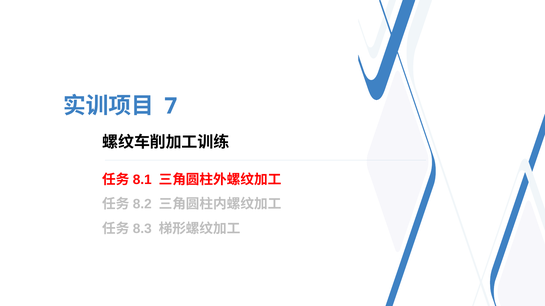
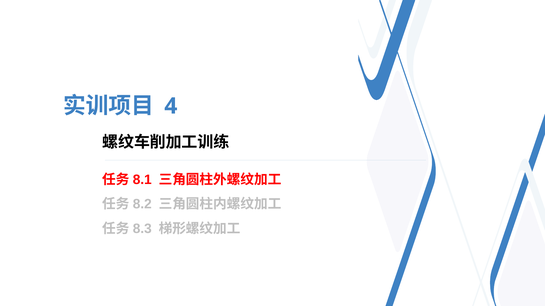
7: 7 -> 4
